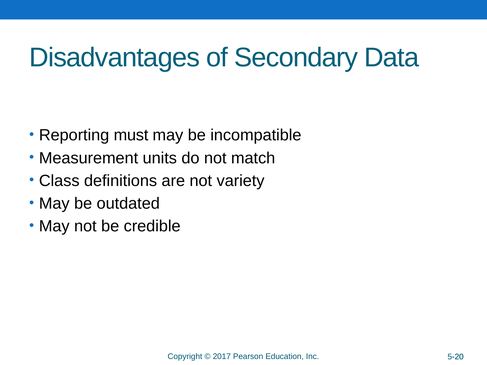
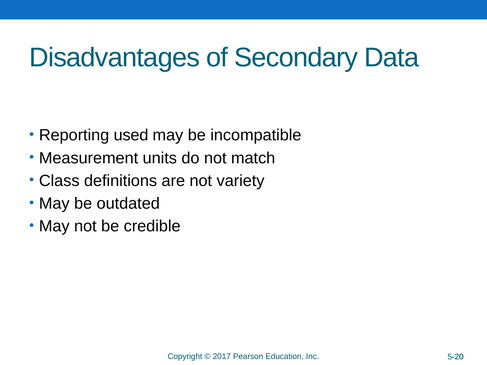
must: must -> used
